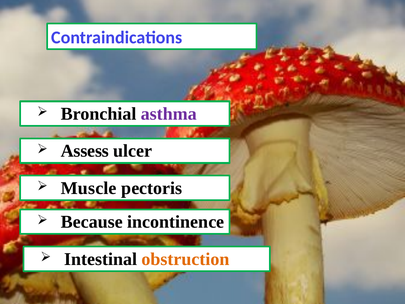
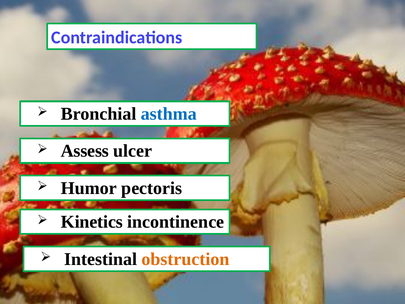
asthma colour: purple -> blue
Muscle: Muscle -> Humor
Because: Because -> Kinetics
